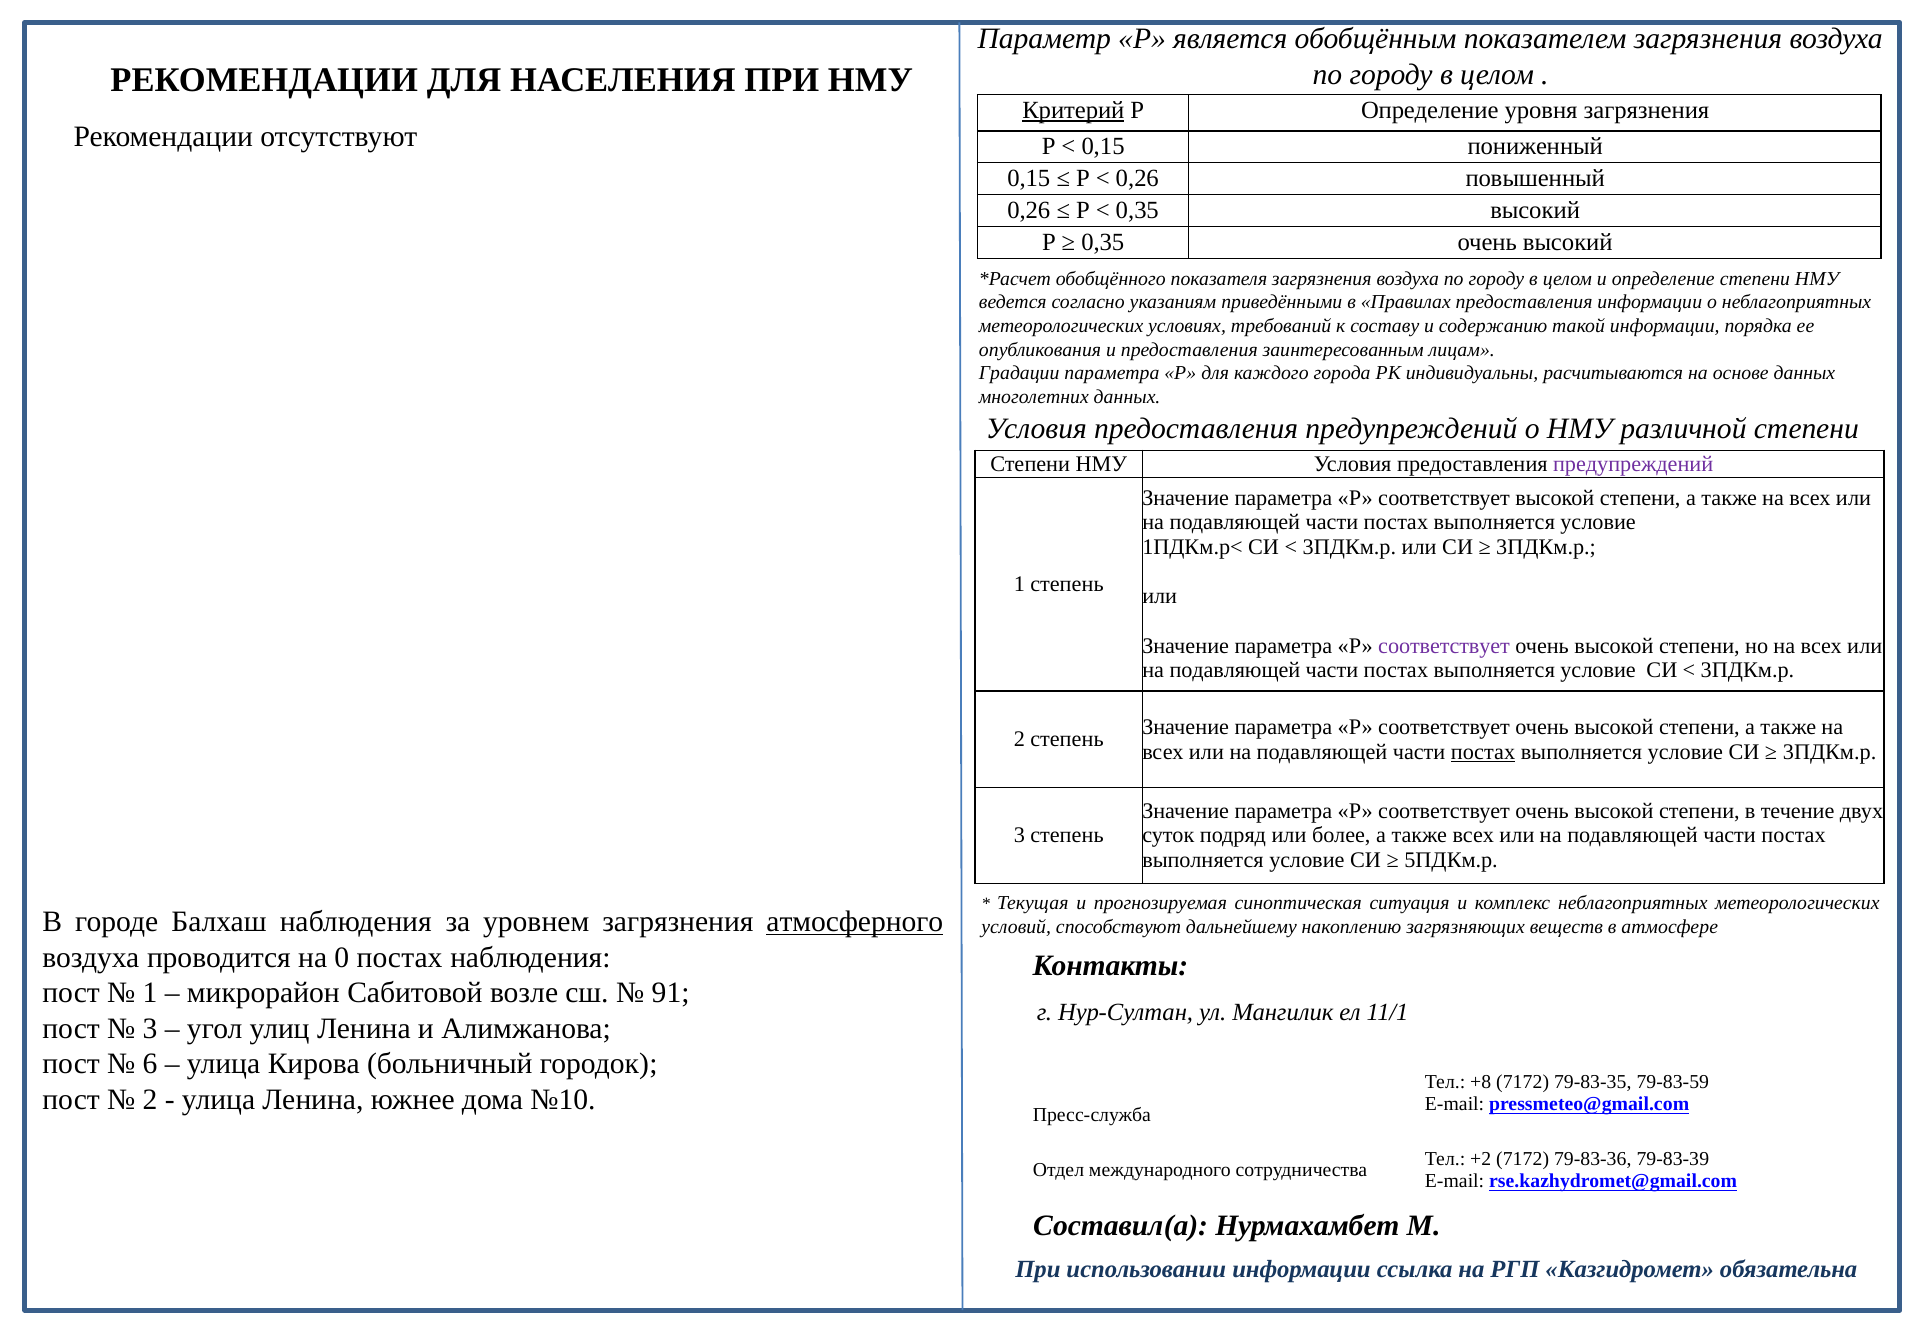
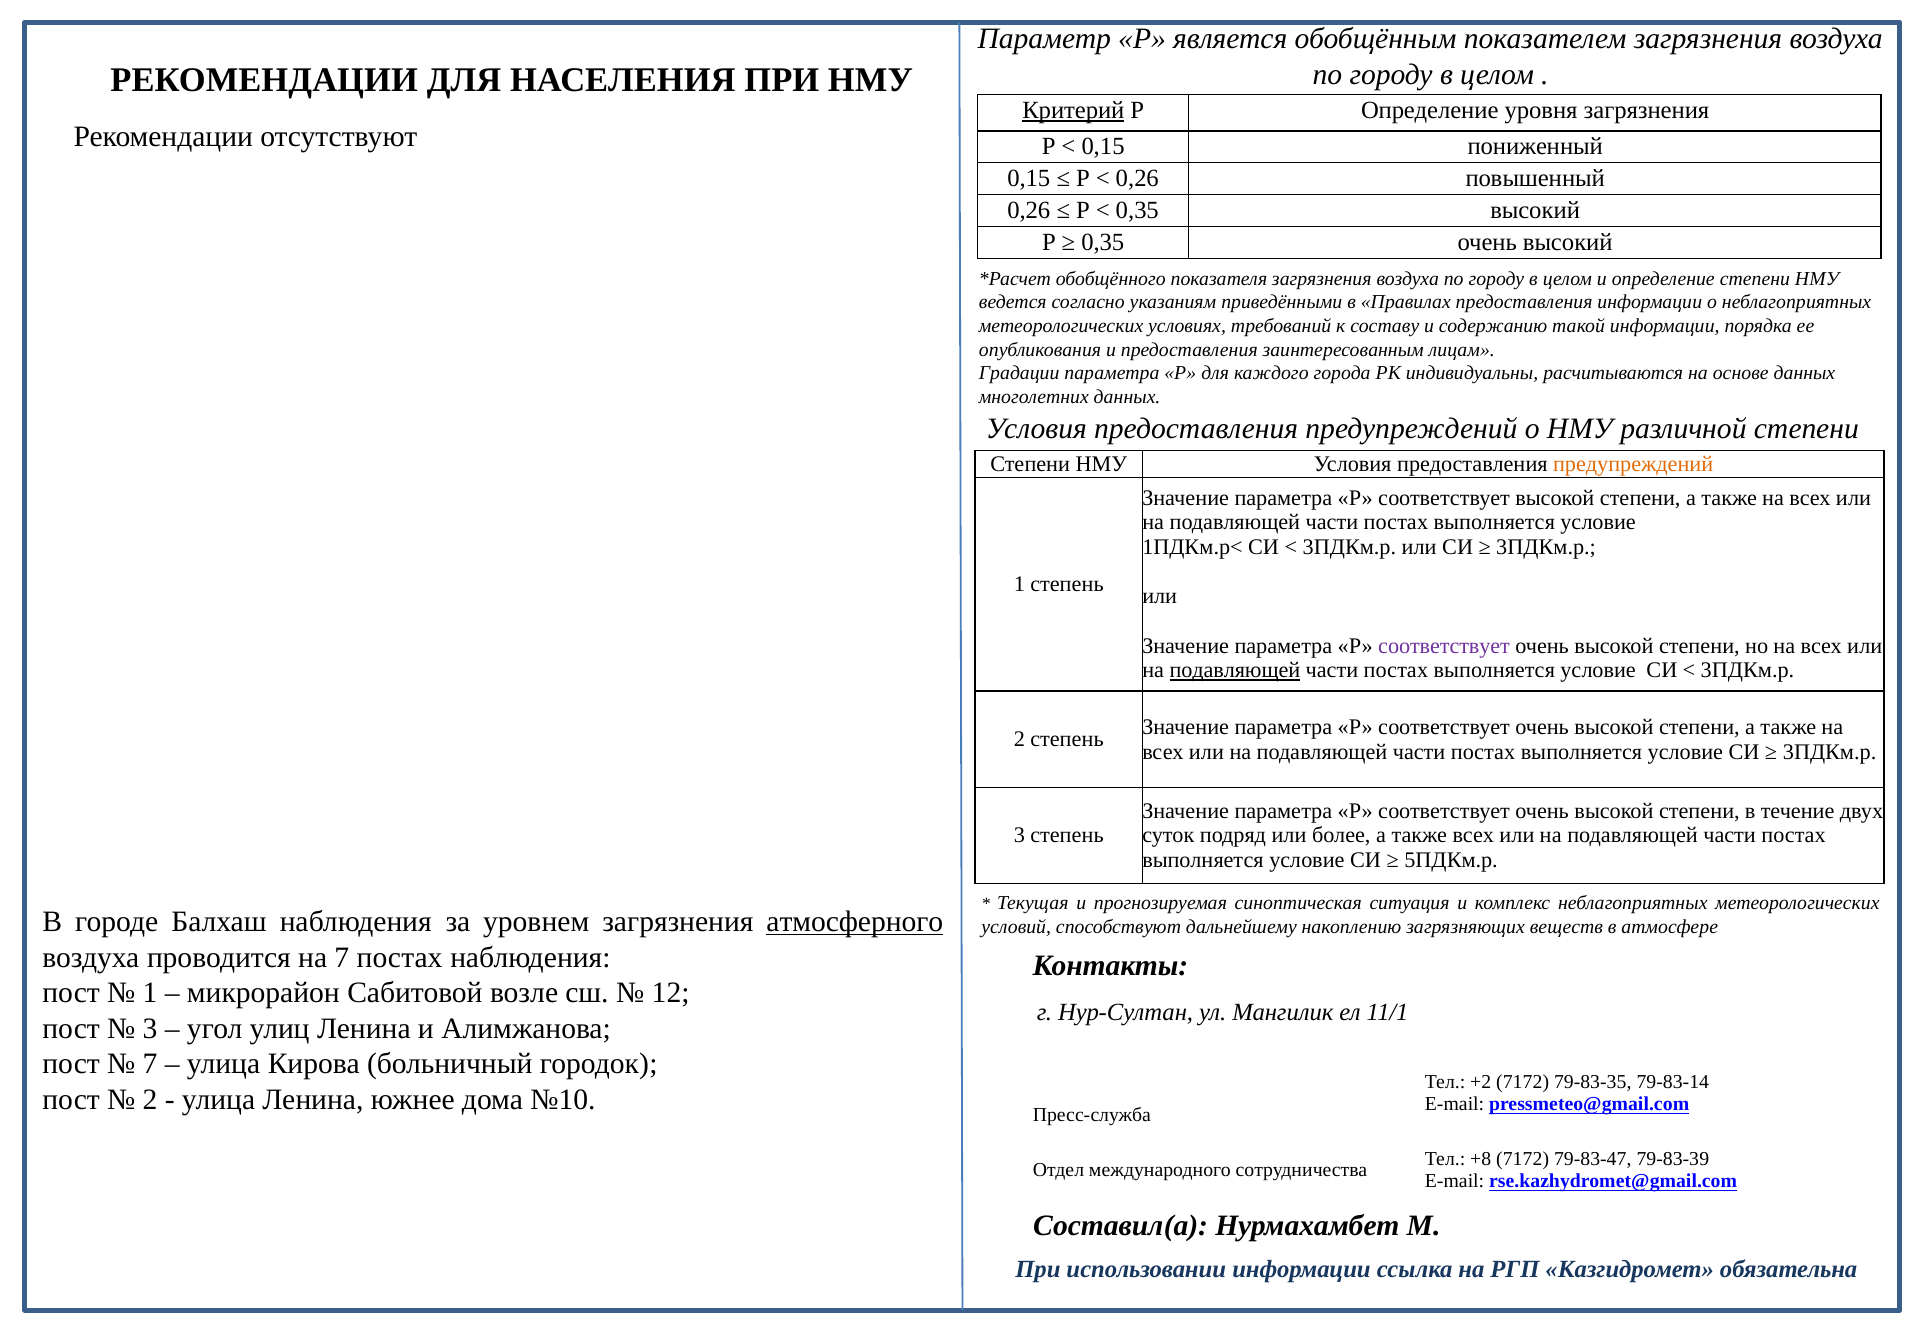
предупреждений at (1633, 464) colour: purple -> orange
подавляющей at (1235, 670) underline: none -> present
постах at (1483, 751) underline: present -> none
на 0: 0 -> 7
91: 91 -> 12
6 at (150, 1064): 6 -> 7
+8: +8 -> +2
79-83-59: 79-83-59 -> 79-83-14
+2: +2 -> +8
79-83-36: 79-83-36 -> 79-83-47
